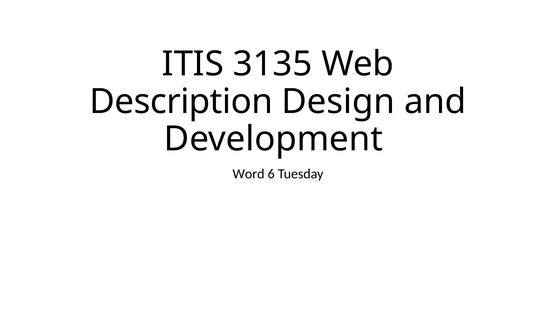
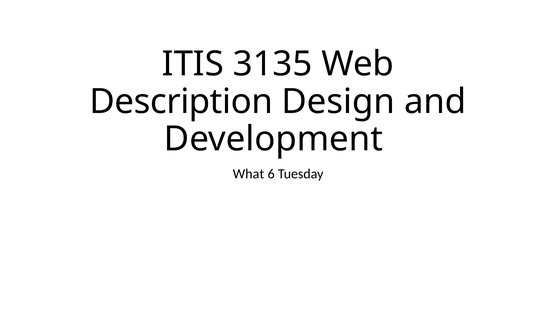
Word: Word -> What
